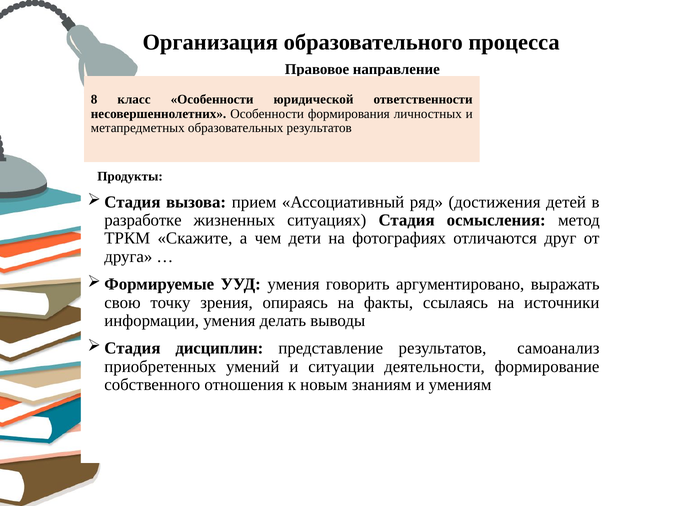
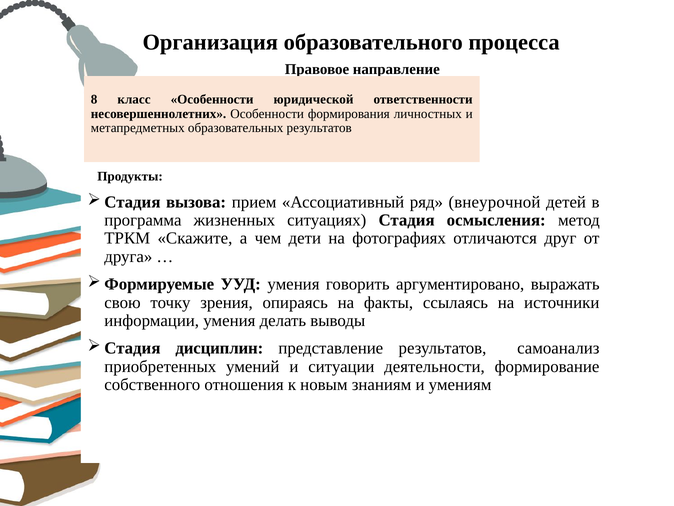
достижения: достижения -> внеурочной
разработке: разработке -> программа
